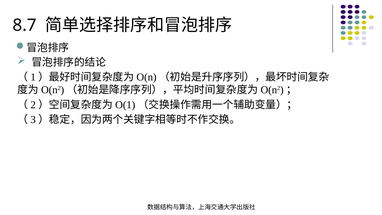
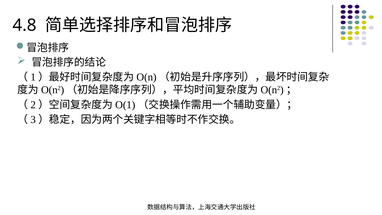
8.7: 8.7 -> 4.8
